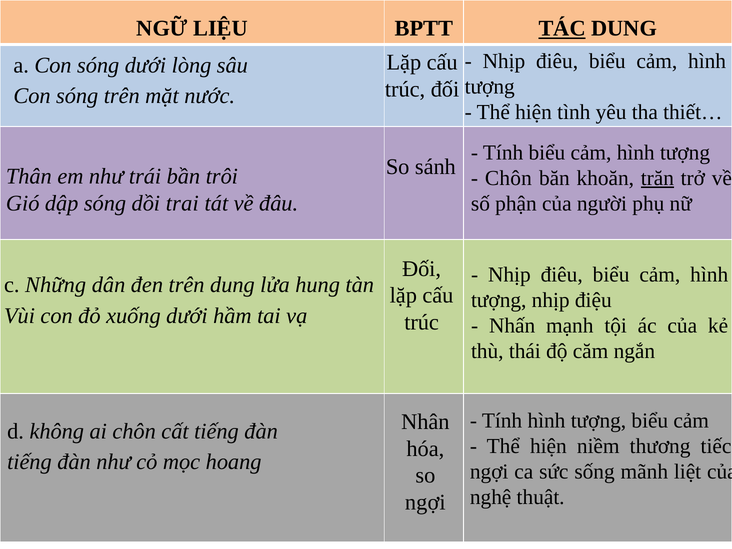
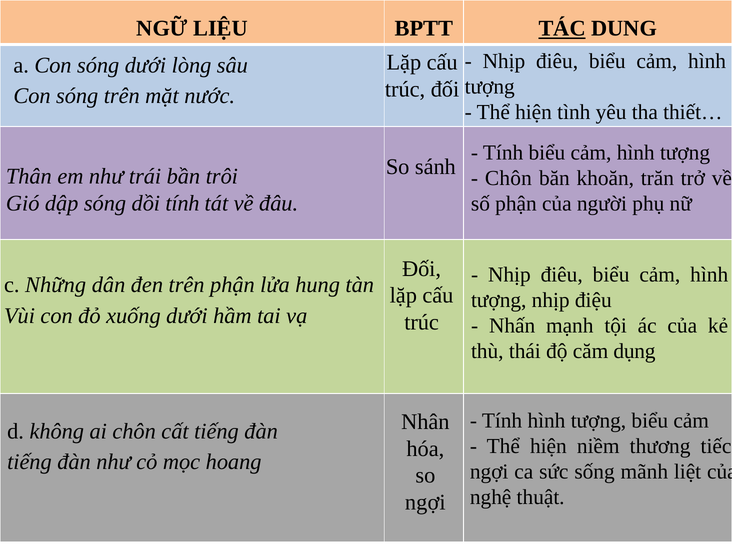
trăn underline: present -> none
dồi trai: trai -> tính
trên dung: dung -> phận
ngắn: ngắn -> dụng
